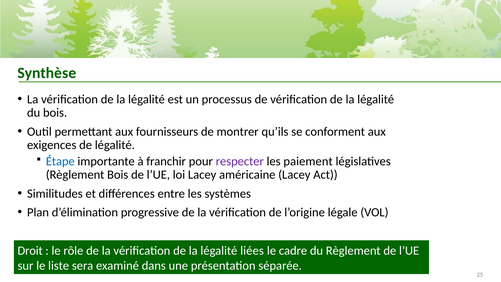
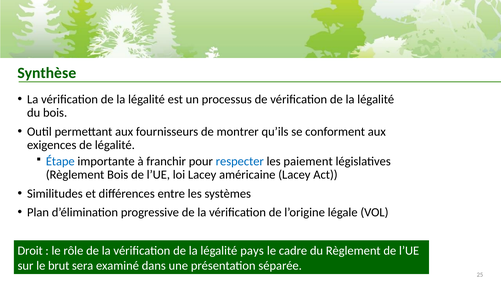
respecter colour: purple -> blue
liées: liées -> pays
liste: liste -> brut
